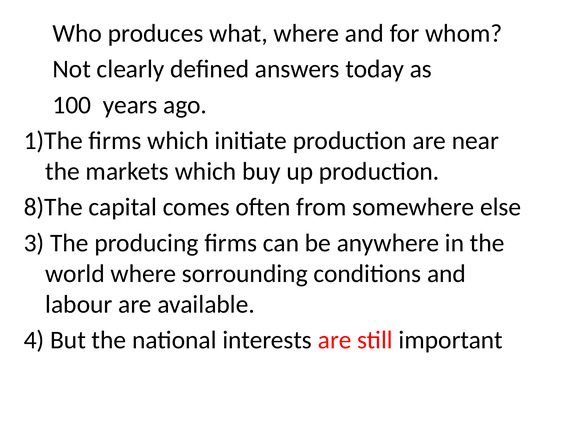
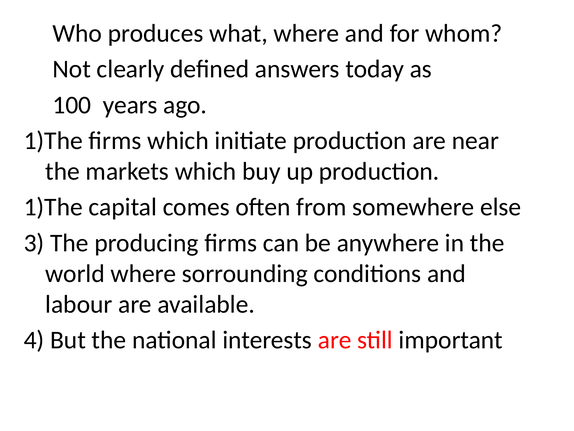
8)The at (53, 207): 8)The -> 1)The
